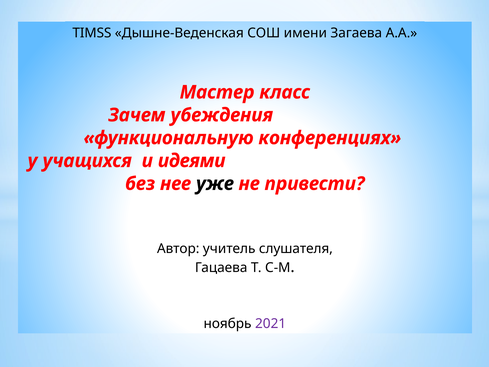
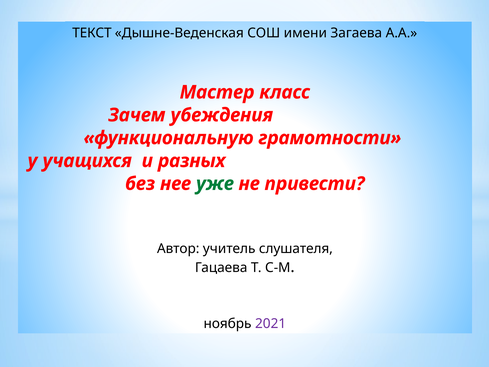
TIMSS: TIMSS -> ТЕКСТ
конференциях: конференциях -> грамотности
идеями: идеями -> разных
уже colour: black -> green
